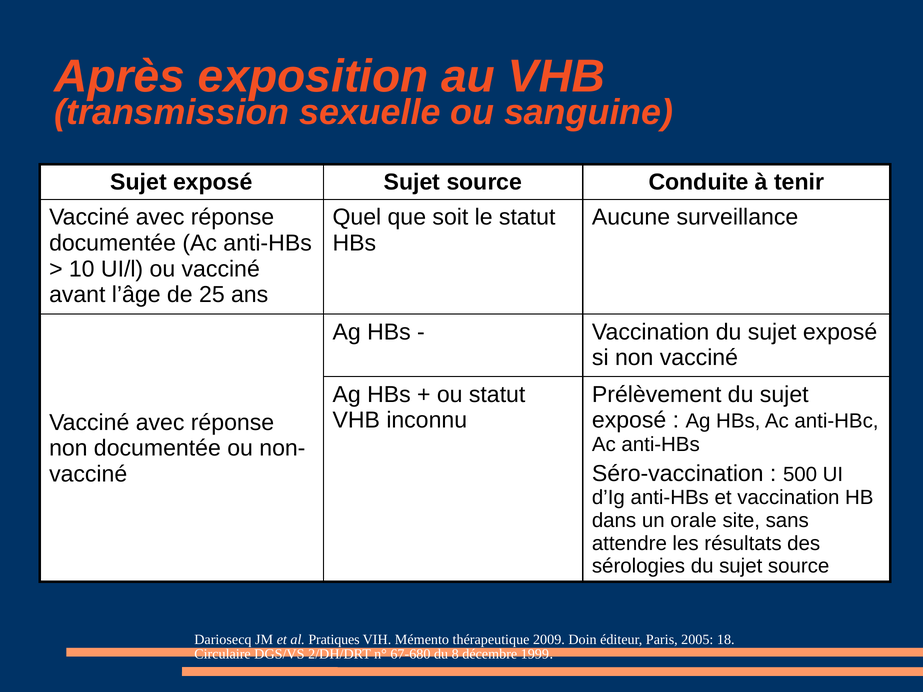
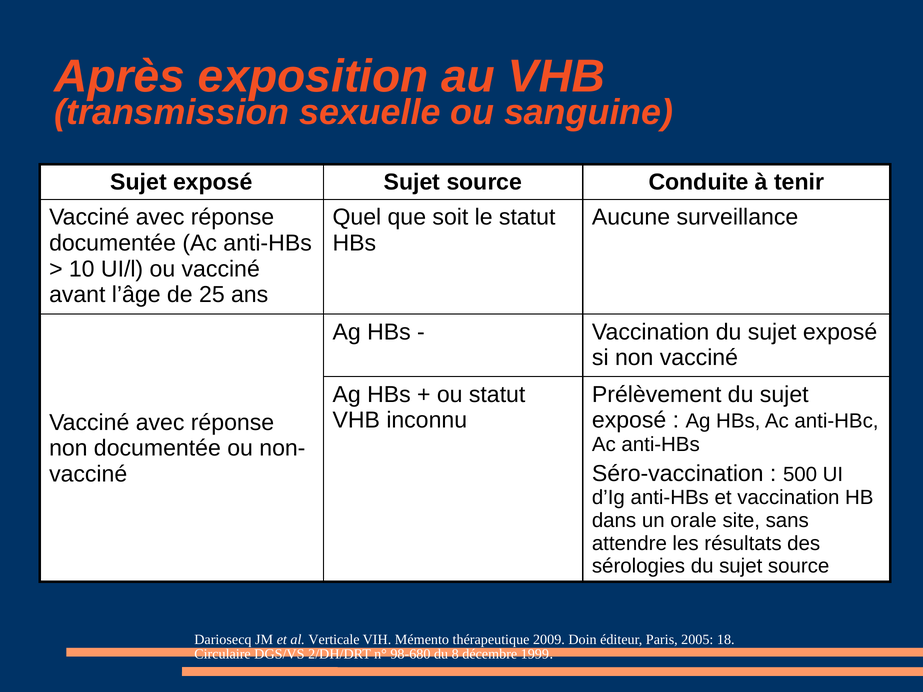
Pratiques: Pratiques -> Verticale
67-680: 67-680 -> 98-680
